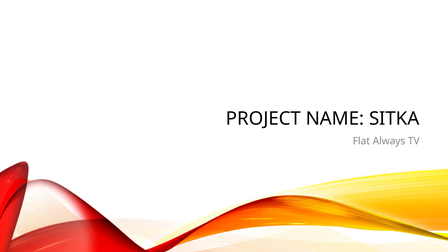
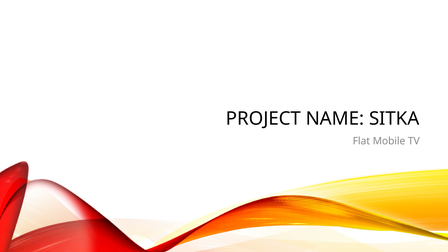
Always: Always -> Mobile
